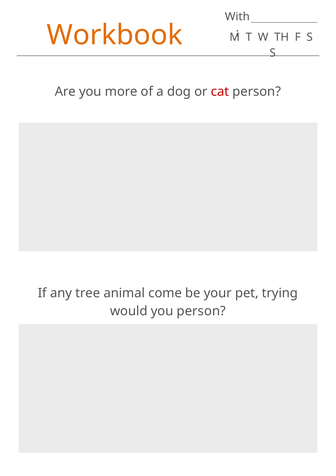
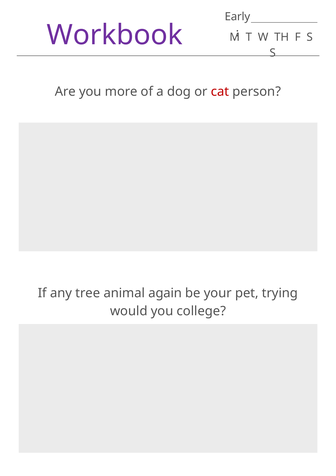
With: With -> Early
Workbook colour: orange -> purple
come: come -> again
you person: person -> college
